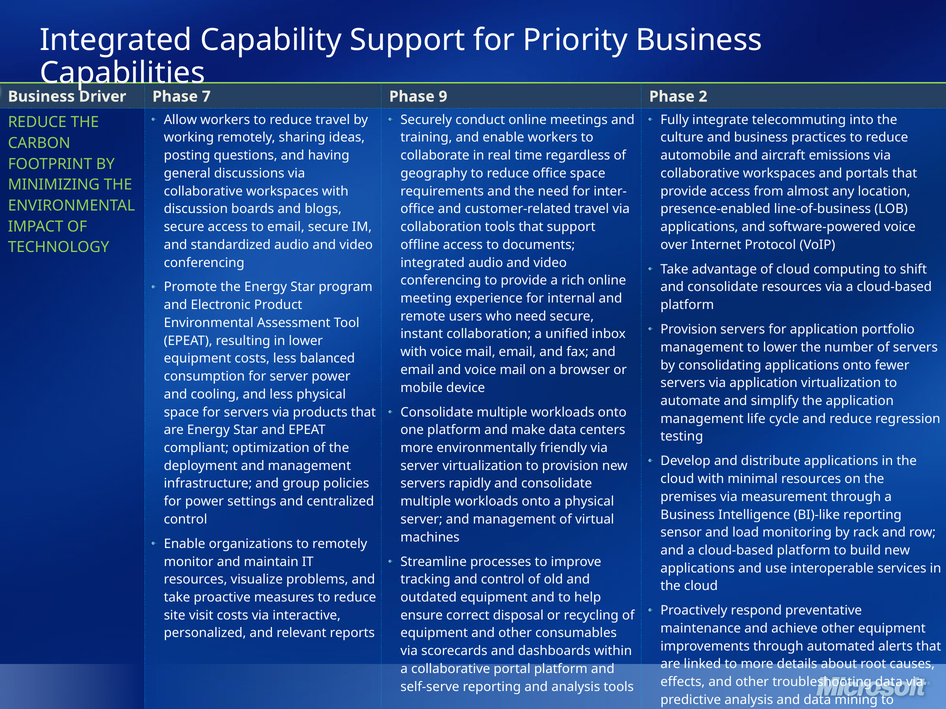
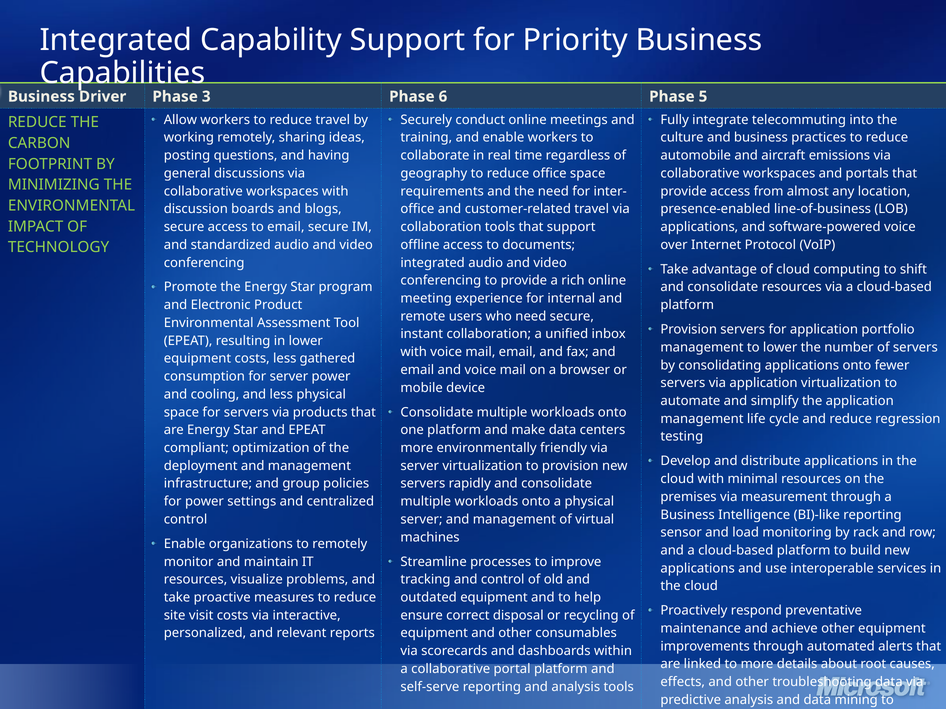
7: 7 -> 3
9: 9 -> 6
2: 2 -> 5
balanced: balanced -> gathered
